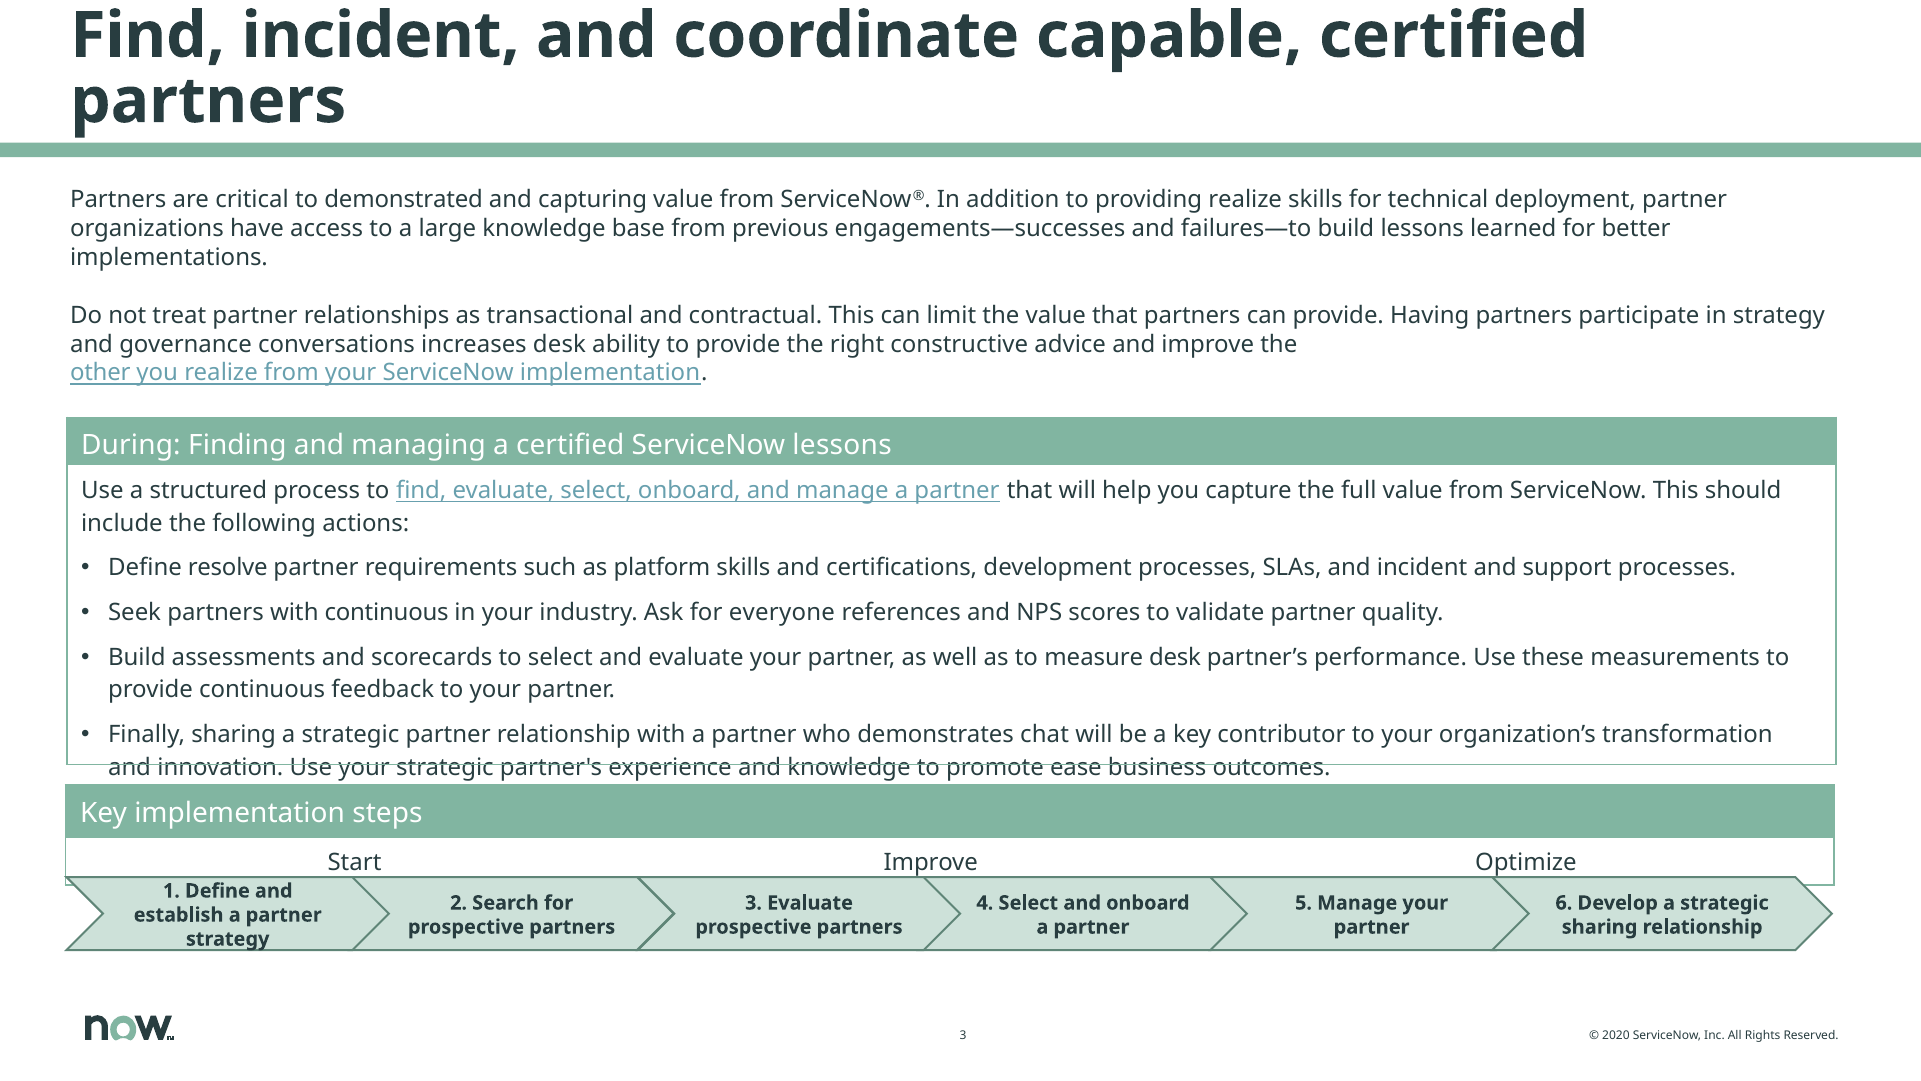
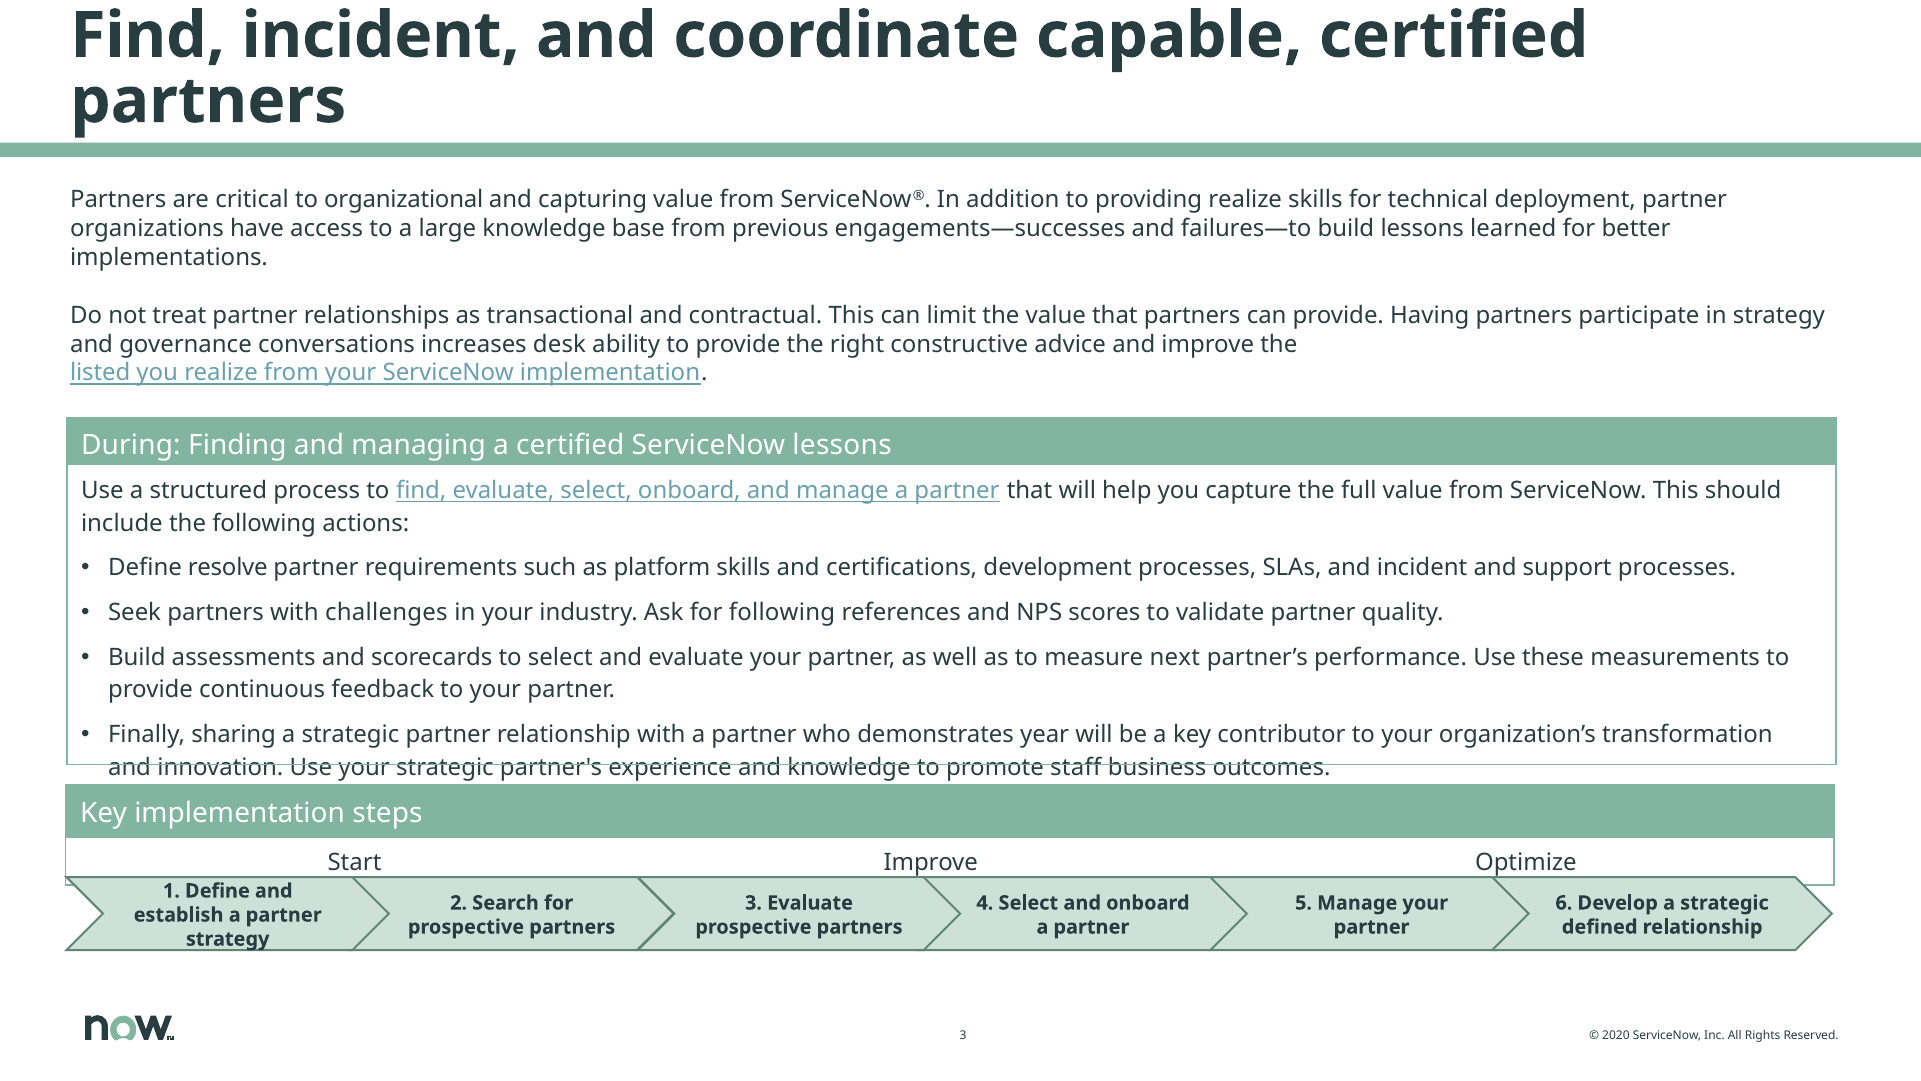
demonstrated: demonstrated -> organizational
other: other -> listed
with continuous: continuous -> challenges
for everyone: everyone -> following
measure desk: desk -> next
chat: chat -> year
ease: ease -> staff
sharing at (1600, 927): sharing -> defined
